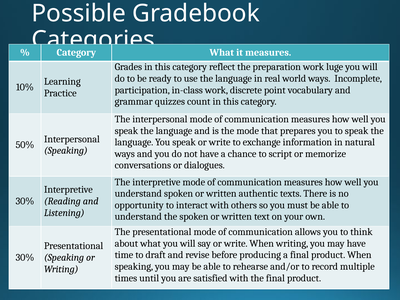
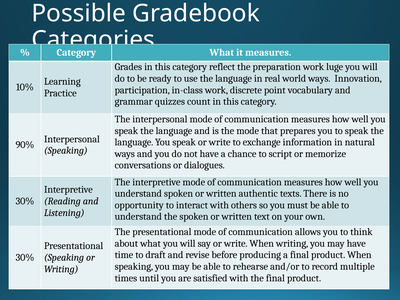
Incomplete: Incomplete -> Innovation
50%: 50% -> 90%
